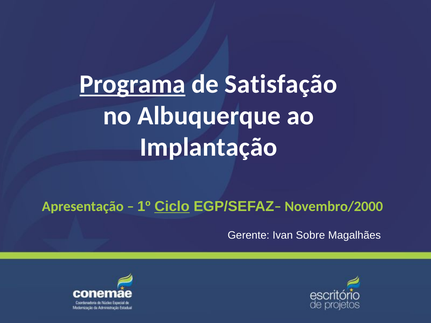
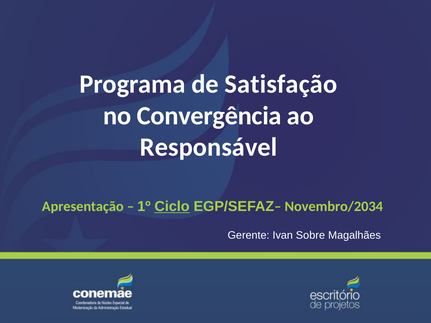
Programa underline: present -> none
Albuquerque: Albuquerque -> Convergência
Implantação: Implantação -> Responsável
Novembro/2000: Novembro/2000 -> Novembro/2034
